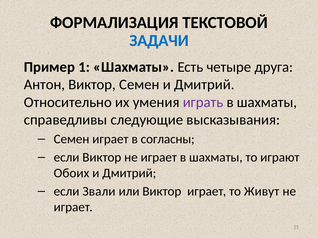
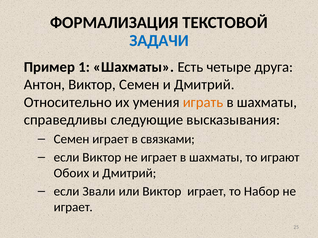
играть colour: purple -> orange
согласны: согласны -> связками
Живут: Живут -> Набор
